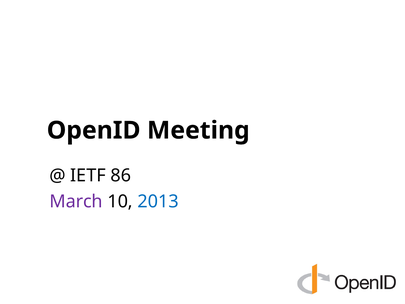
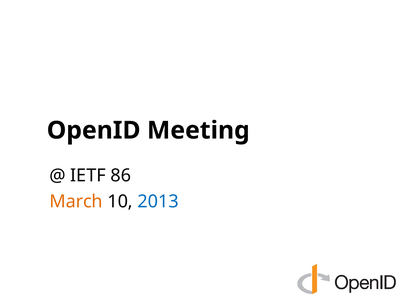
March colour: purple -> orange
